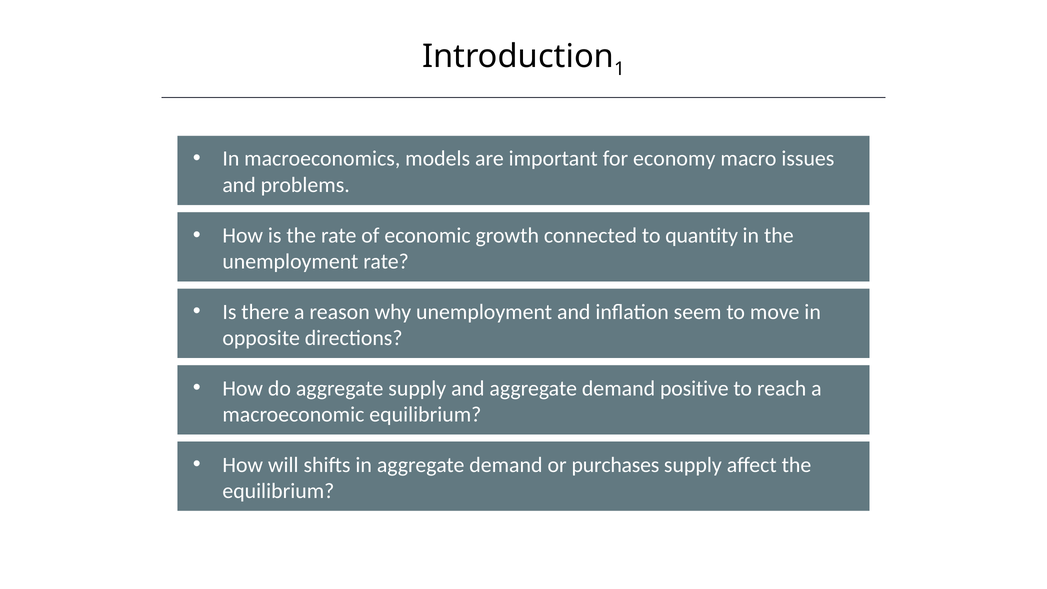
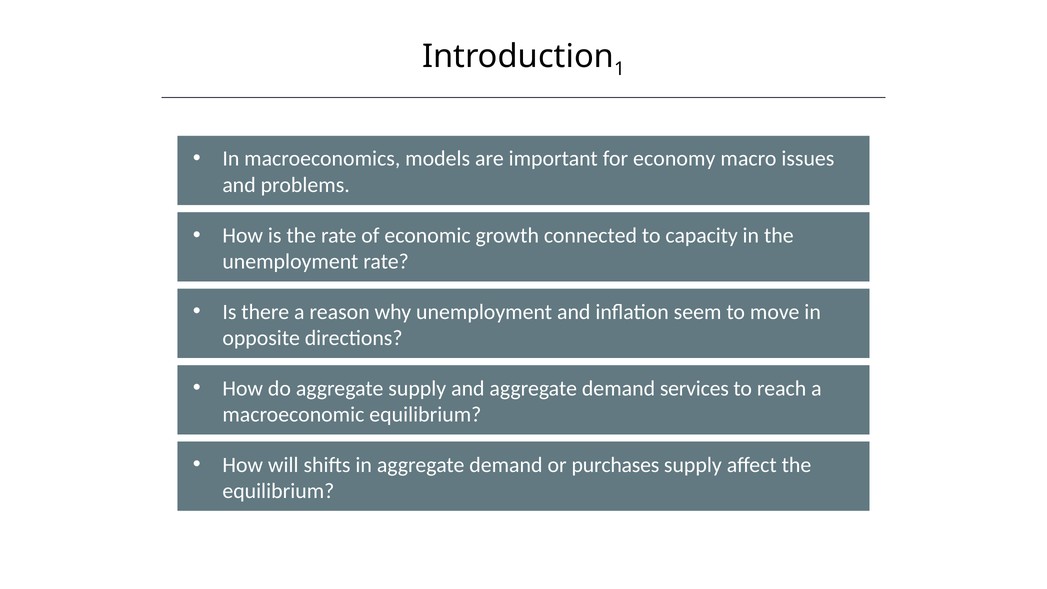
quantity: quantity -> capacity
positive: positive -> services
